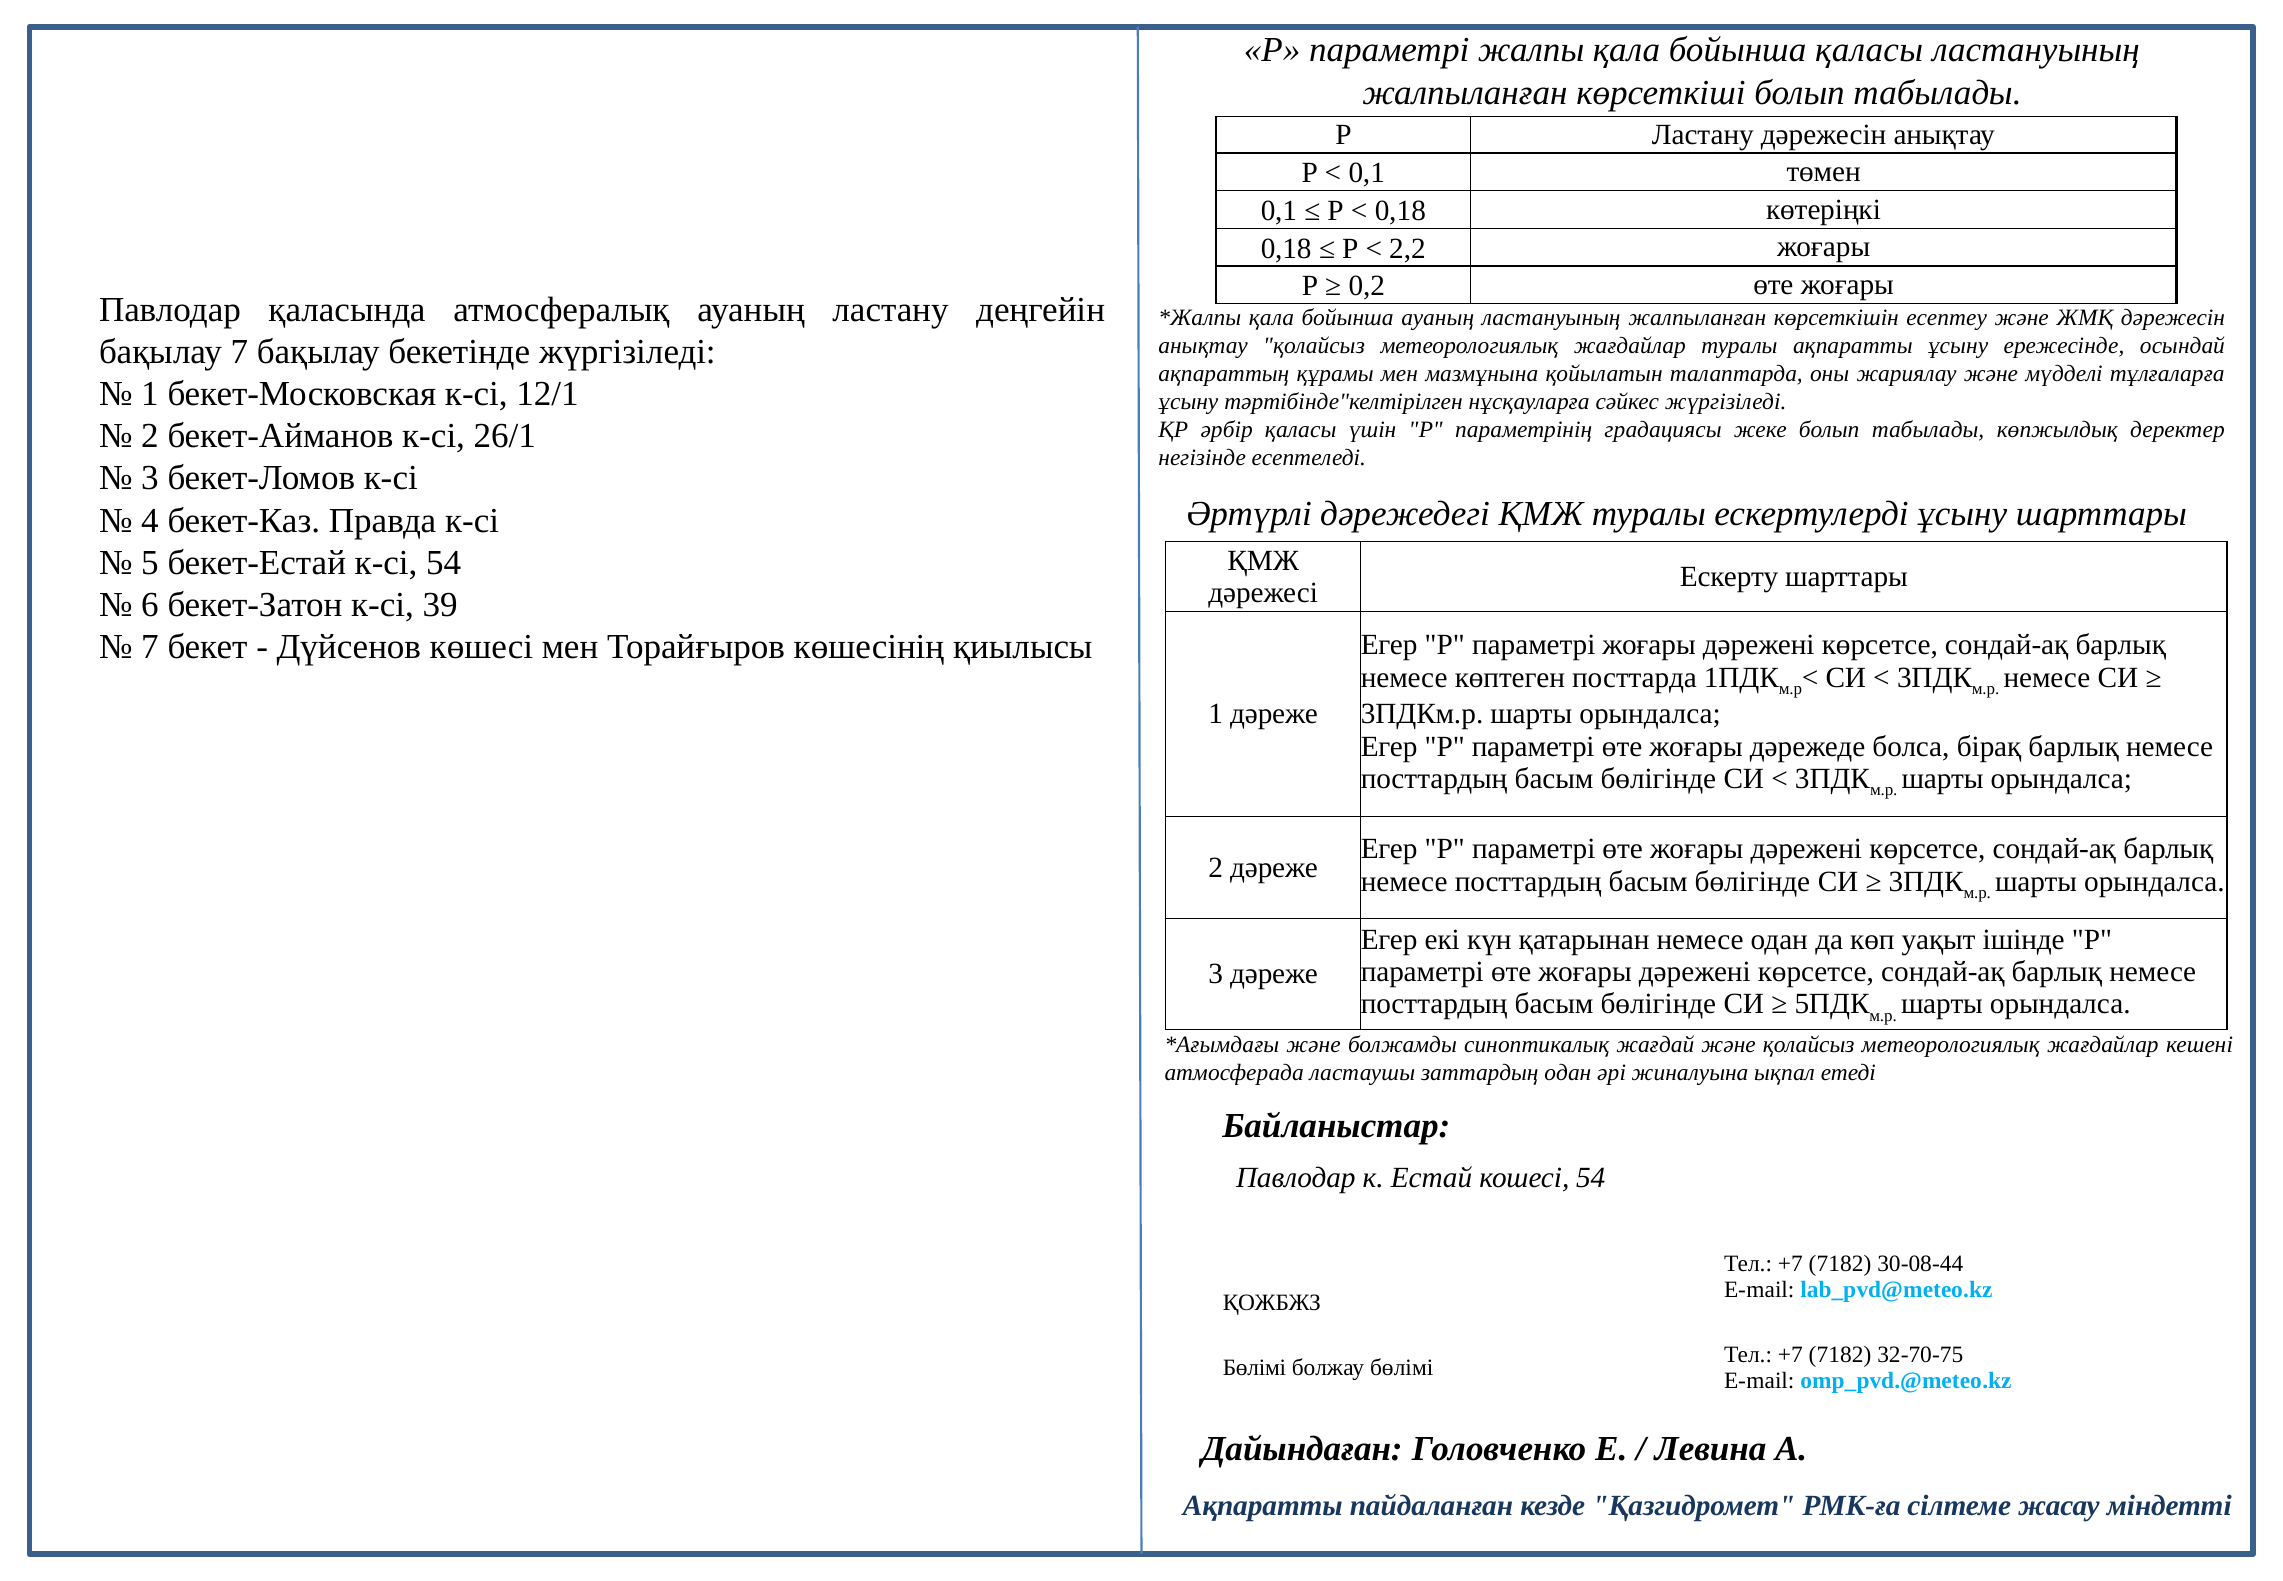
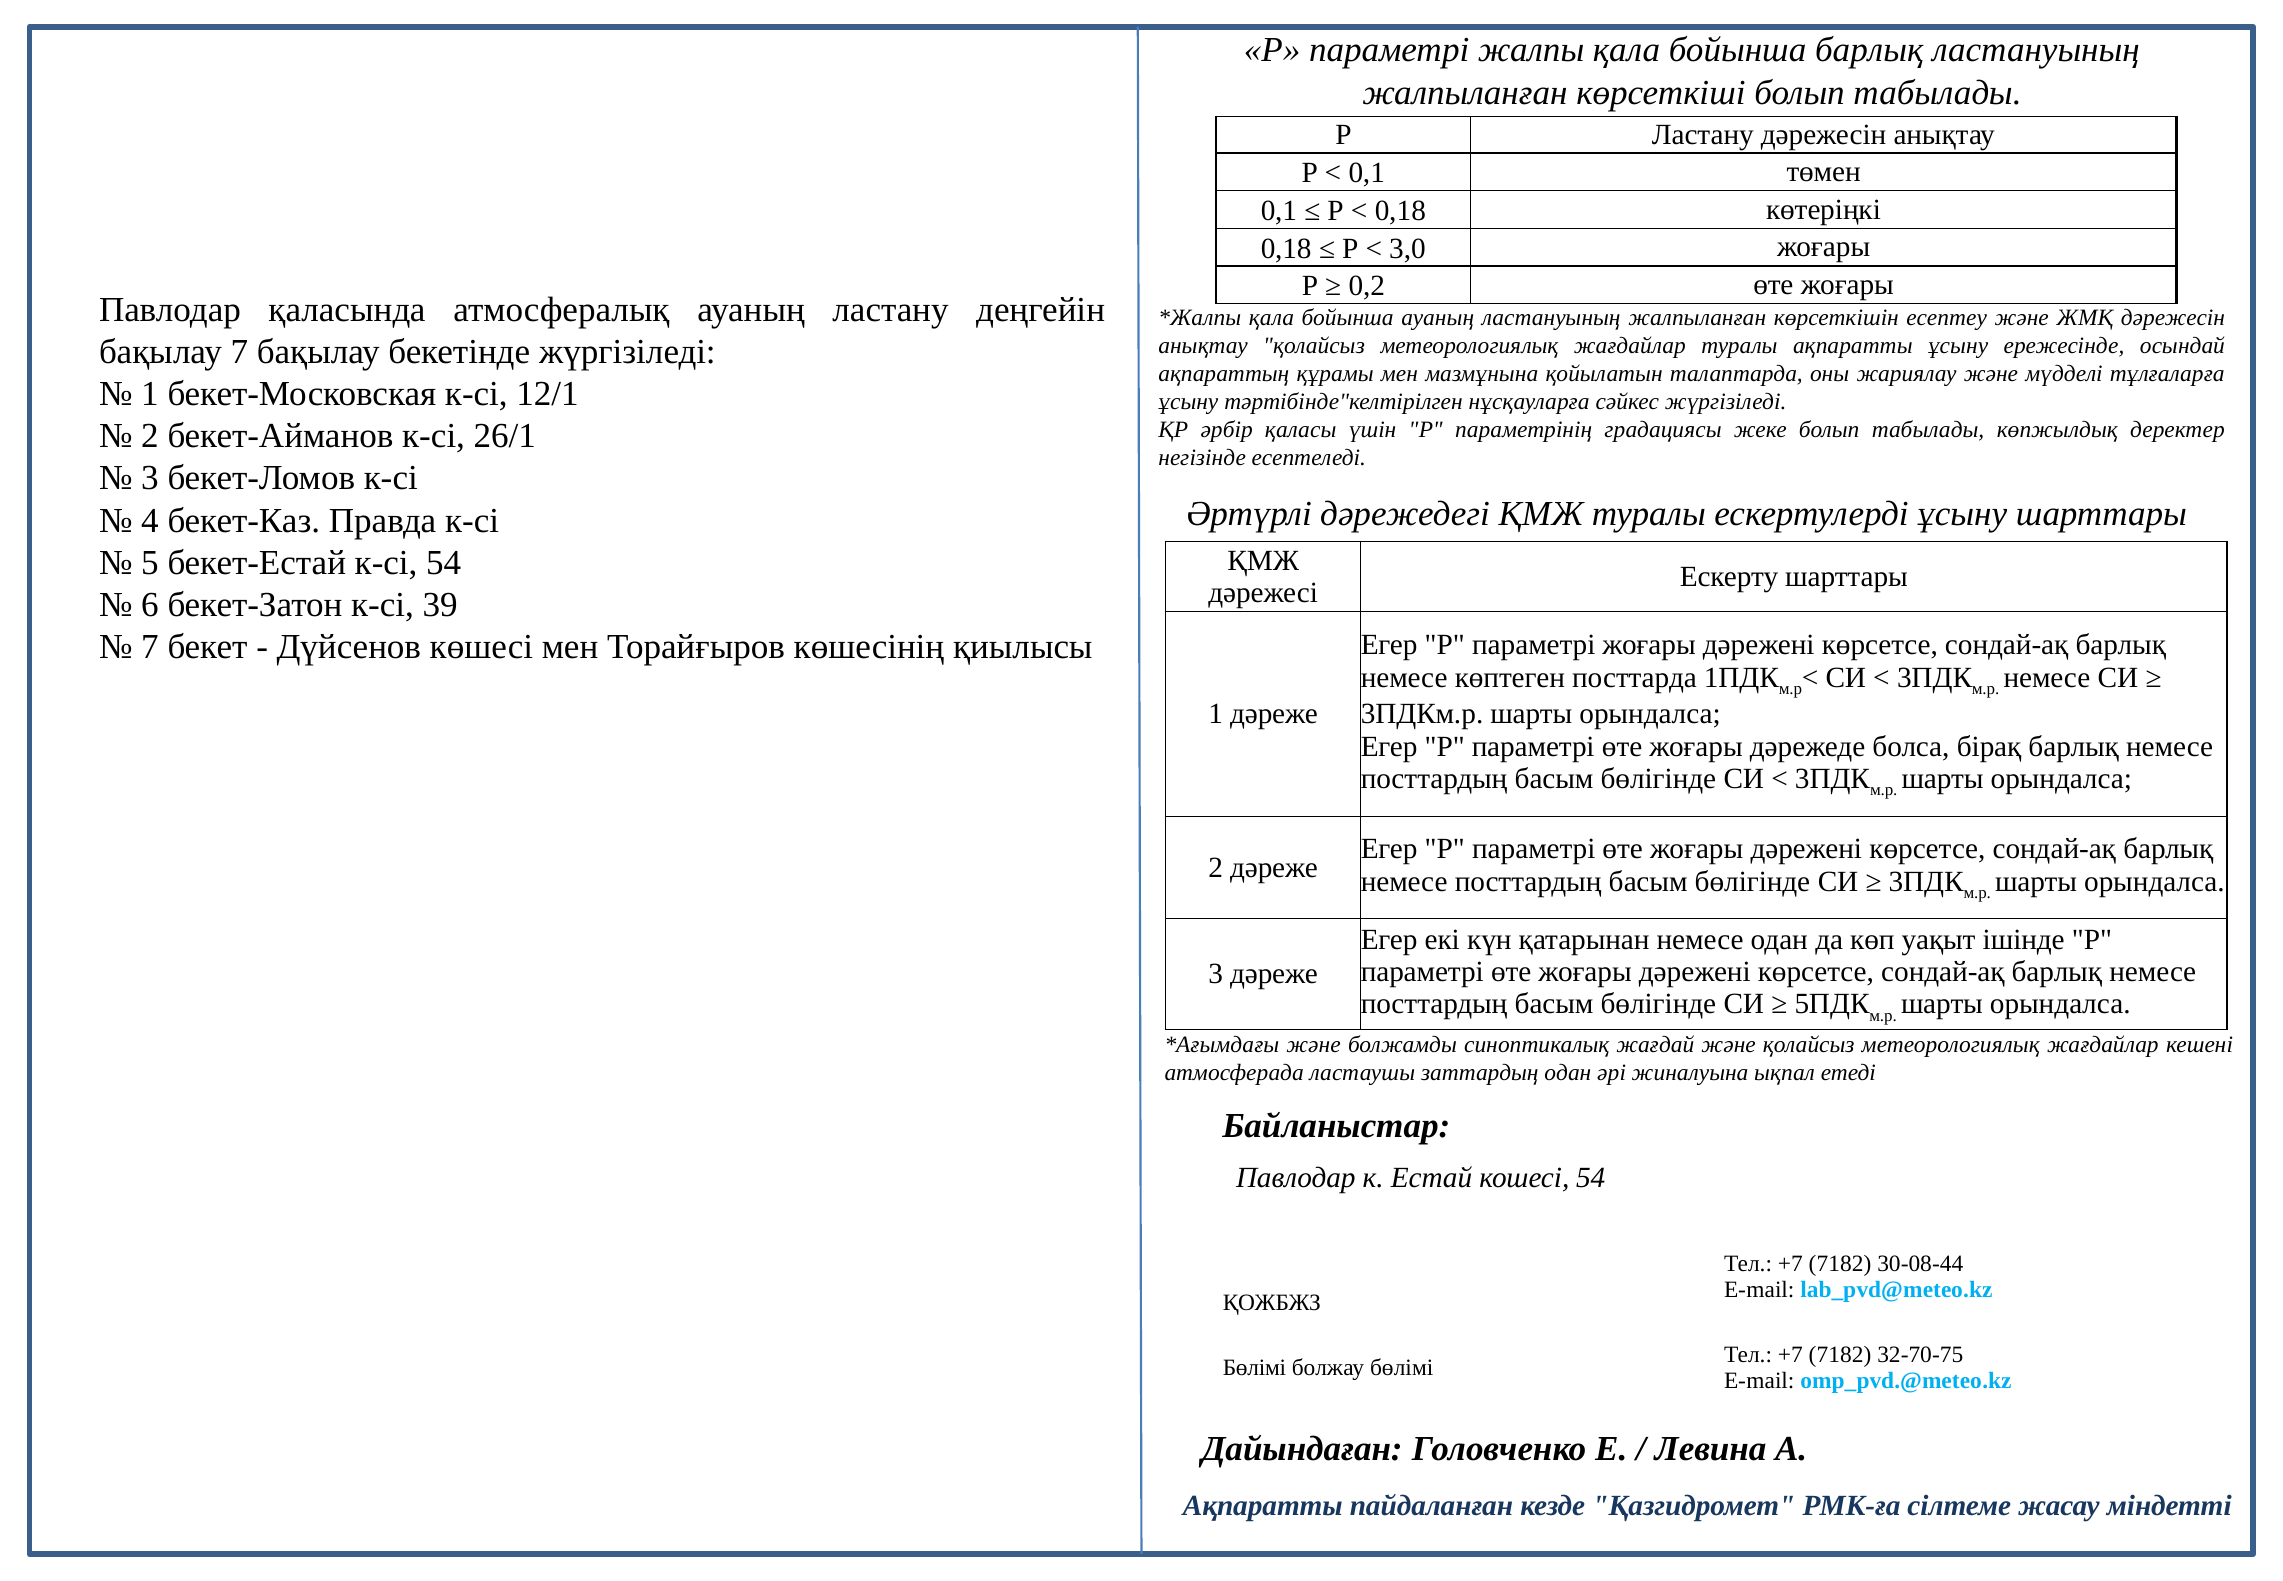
бойынша қаласы: қаласы -> барлық
2,2: 2,2 -> 3,0
